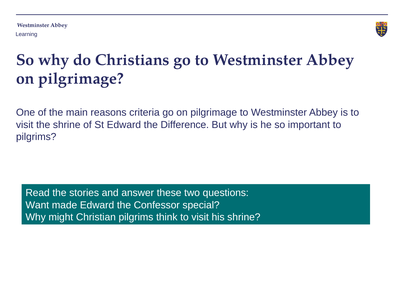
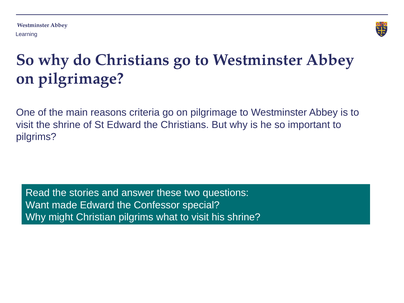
the Difference: Difference -> Christians
think: think -> what
